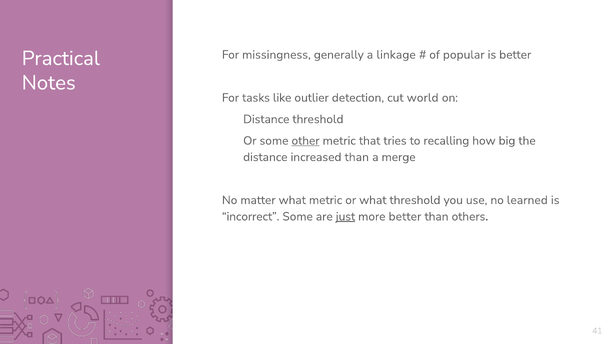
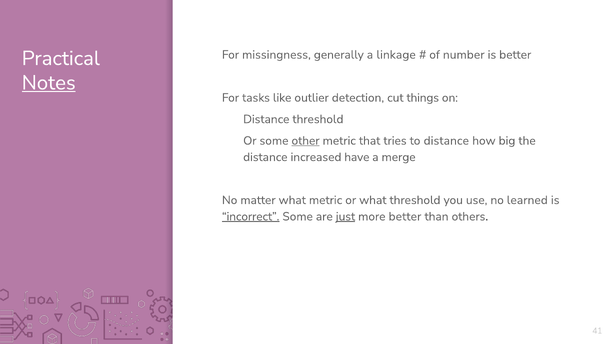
popular: popular -> number
Notes underline: none -> present
world: world -> things
to recalling: recalling -> distance
increased than: than -> have
incorrect underline: none -> present
